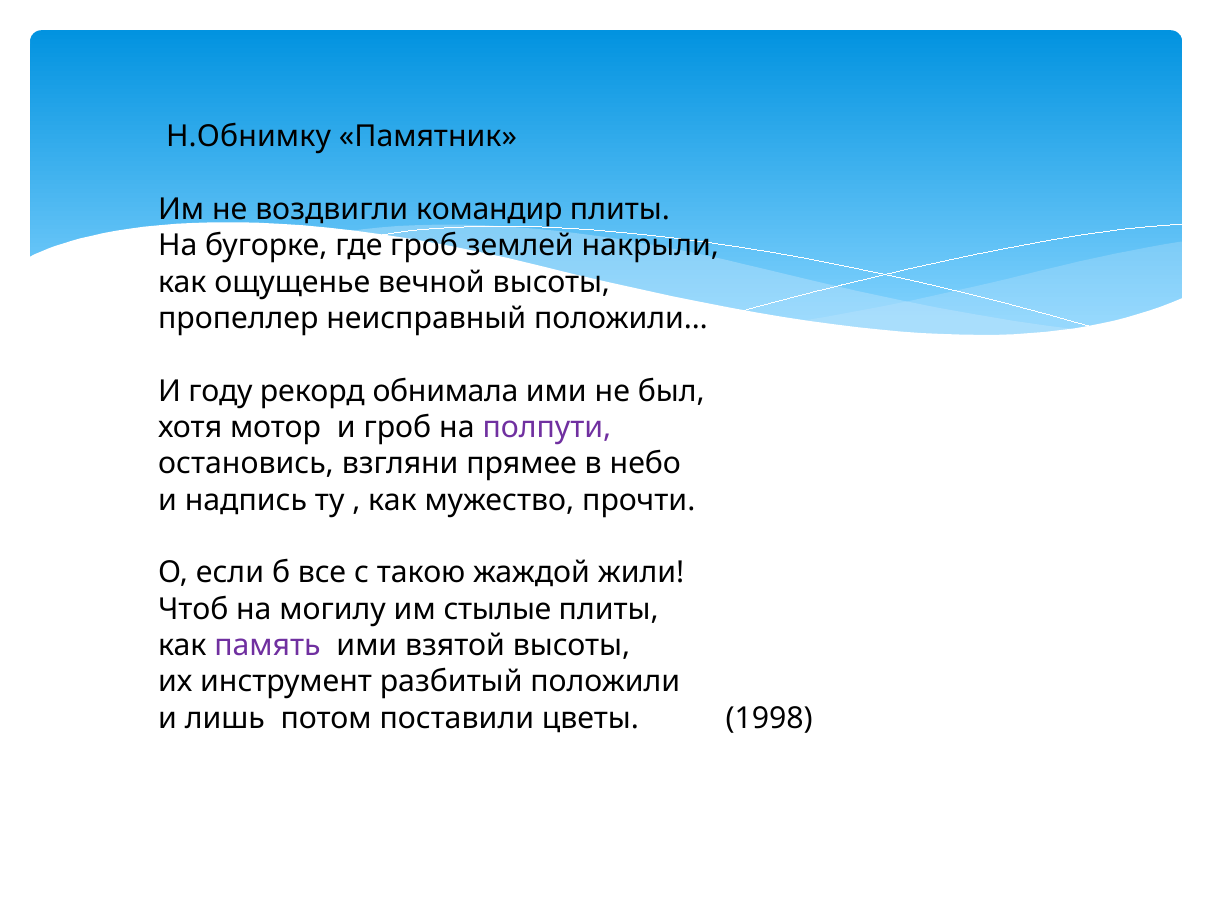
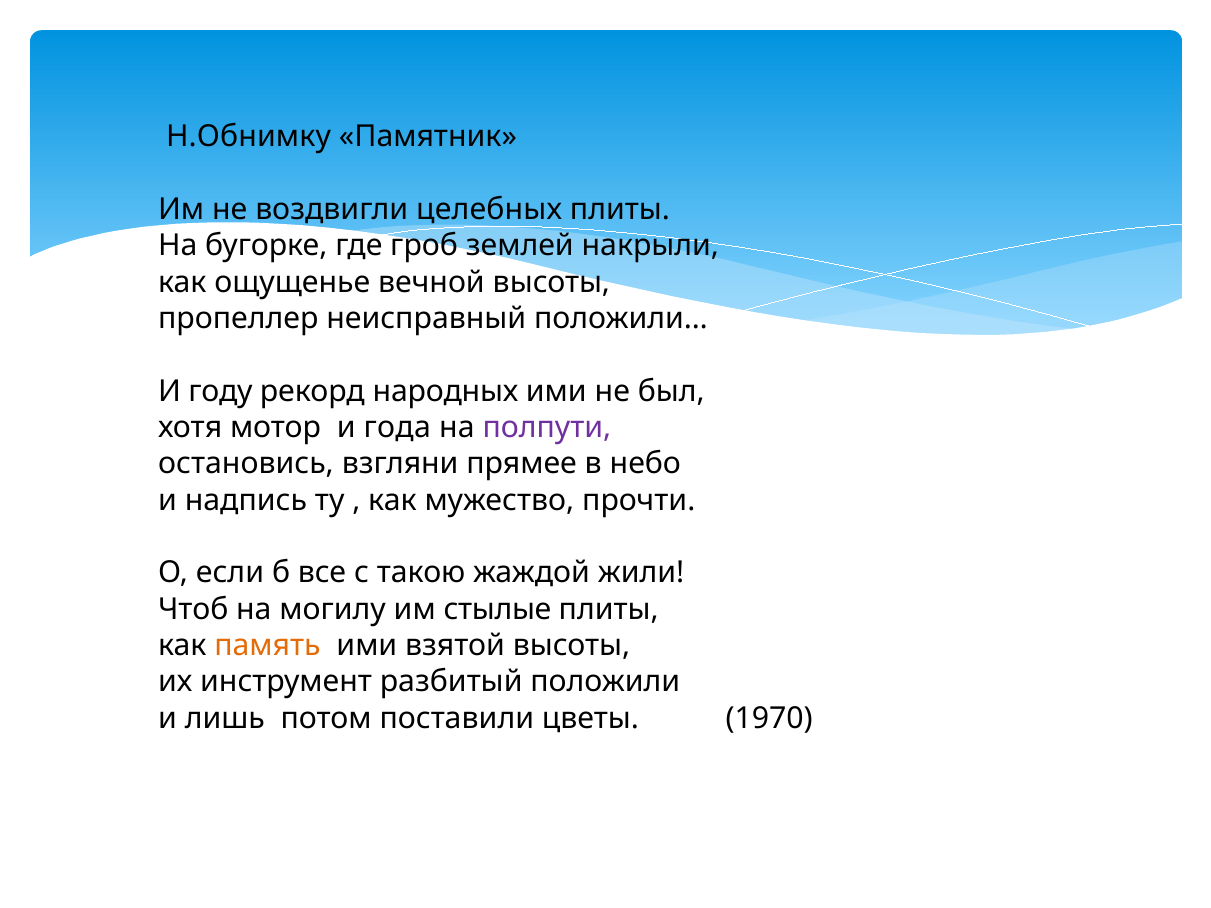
командир: командир -> целебных
обнимала: обнимала -> народных
и гроб: гроб -> года
память colour: purple -> orange
1998: 1998 -> 1970
